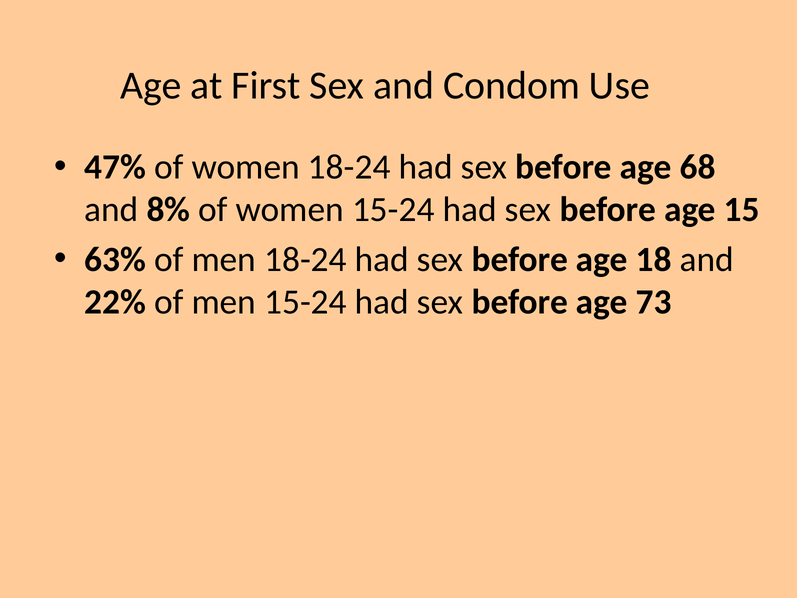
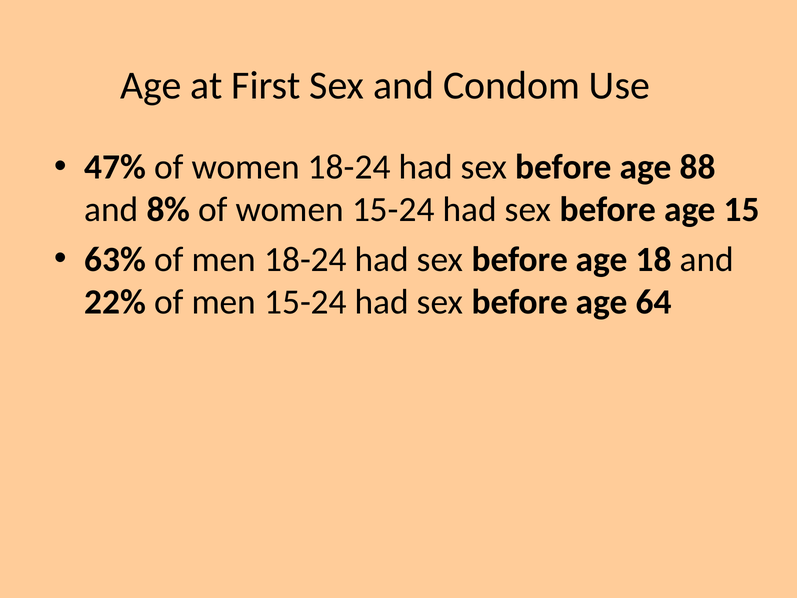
68: 68 -> 88
73: 73 -> 64
